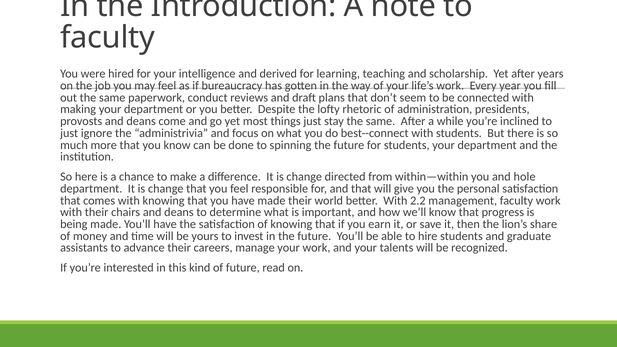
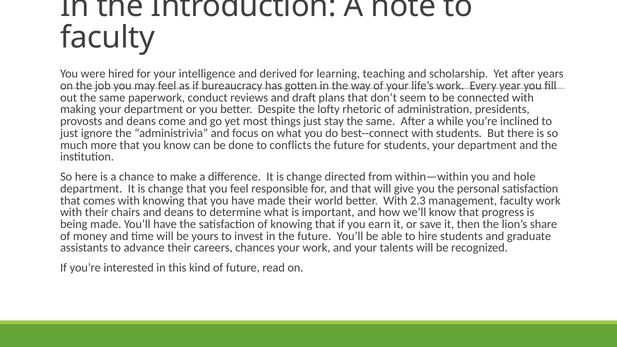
spinning: spinning -> conflicts
2.2: 2.2 -> 2.3
manage: manage -> chances
